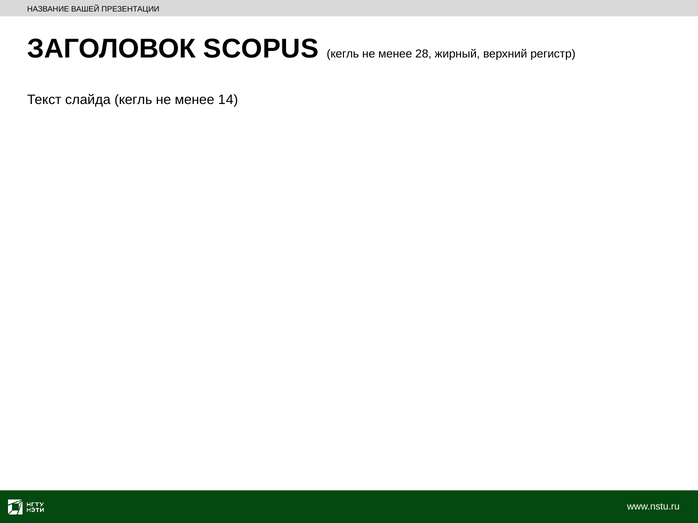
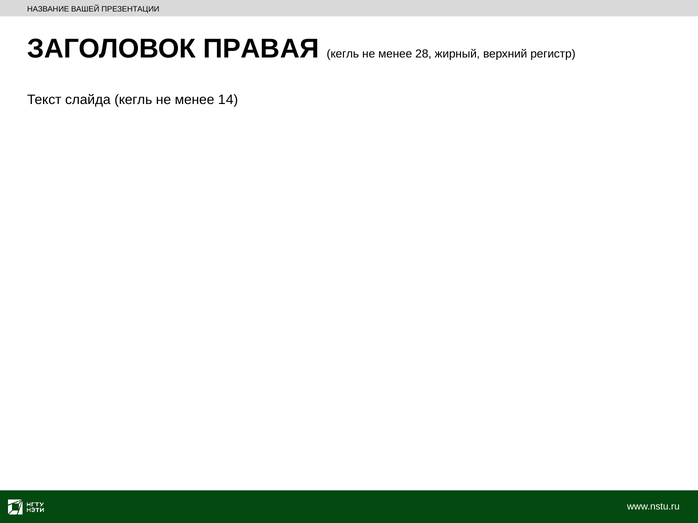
SCOPUS: SCOPUS -> ПРАВАЯ
